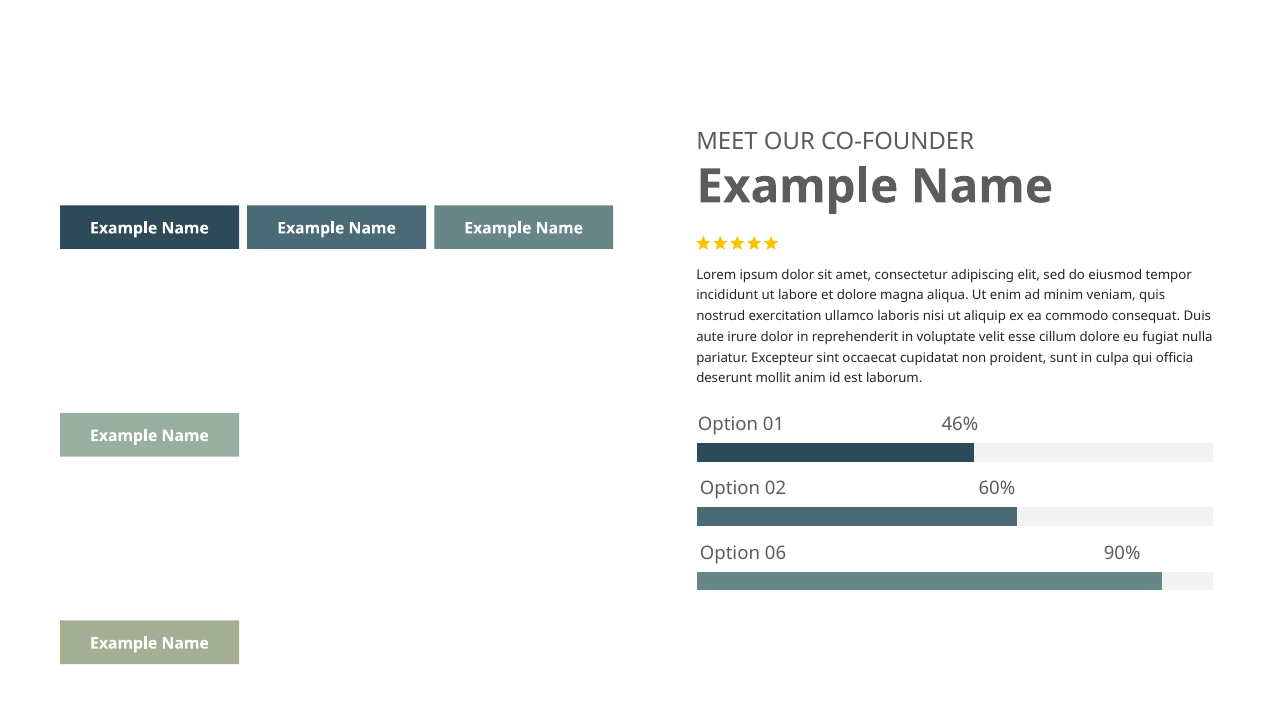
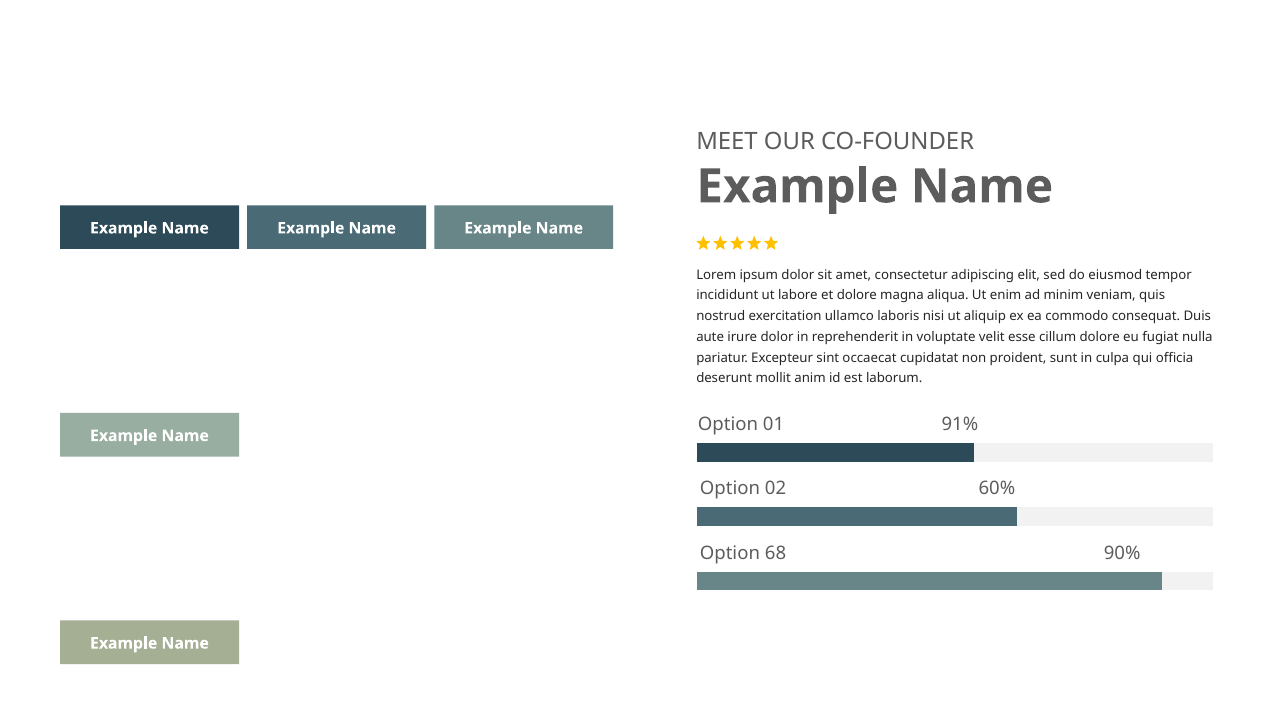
46%: 46% -> 91%
06: 06 -> 68
